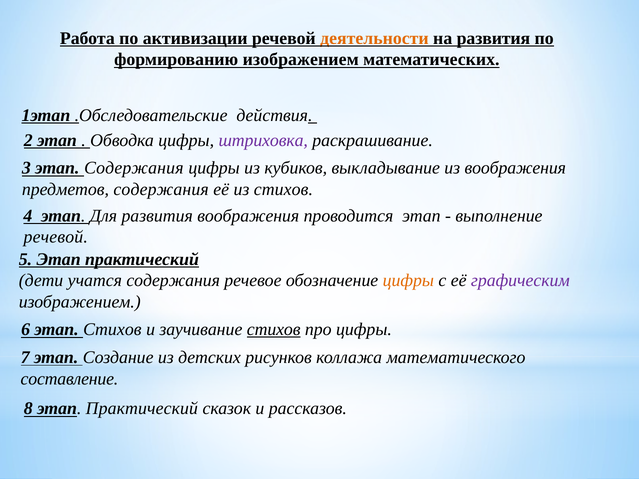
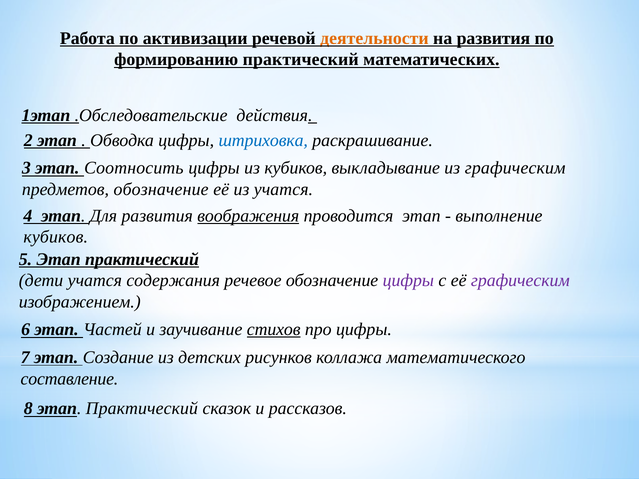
формированию изображением: изображением -> практический
штриховка colour: purple -> blue
этап Содержания: Содержания -> Соотносить
из воображения: воображения -> графическим
предметов содержания: содержания -> обозначение
из стихов: стихов -> учатся
воображения at (248, 216) underline: none -> present
речевой at (56, 237): речевой -> кубиков
цифры at (408, 281) colour: orange -> purple
этап Стихов: Стихов -> Частей
